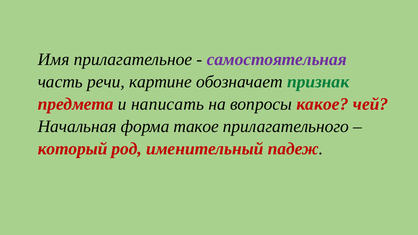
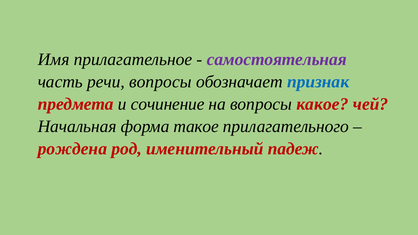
речи картине: картине -> вопросы
признак colour: green -> blue
написать: написать -> сочинение
который: который -> рождена
